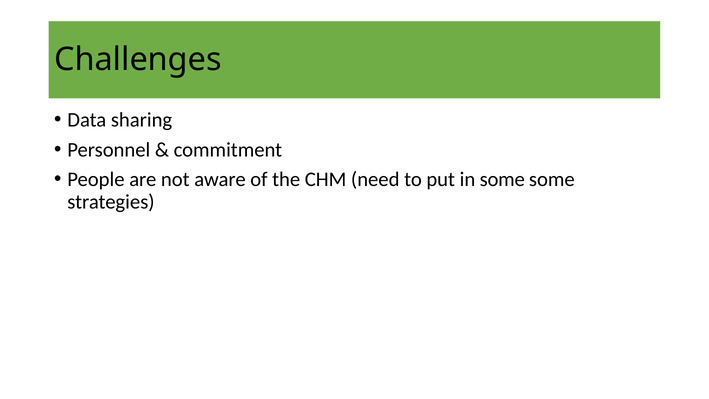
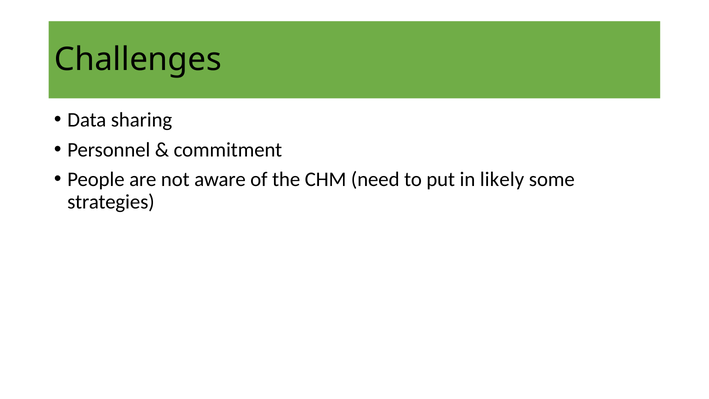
in some: some -> likely
